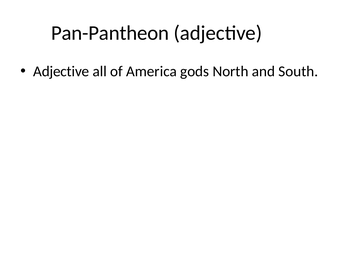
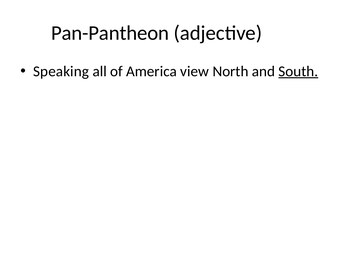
Adjective at (61, 71): Adjective -> Speaking
gods: gods -> view
South underline: none -> present
